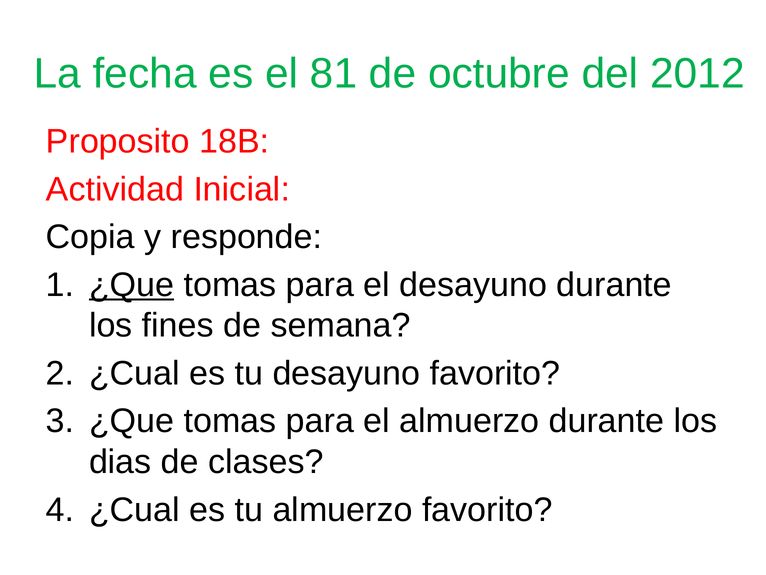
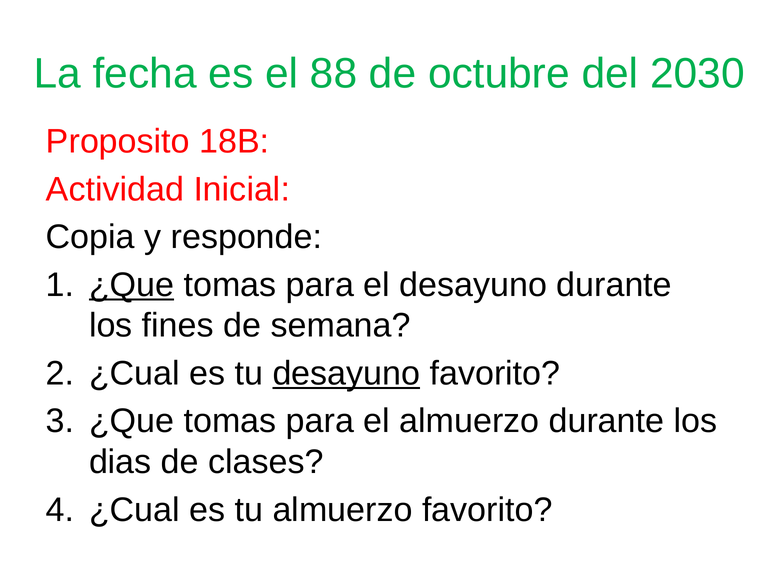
81: 81 -> 88
2012: 2012 -> 2030
desayuno at (346, 373) underline: none -> present
